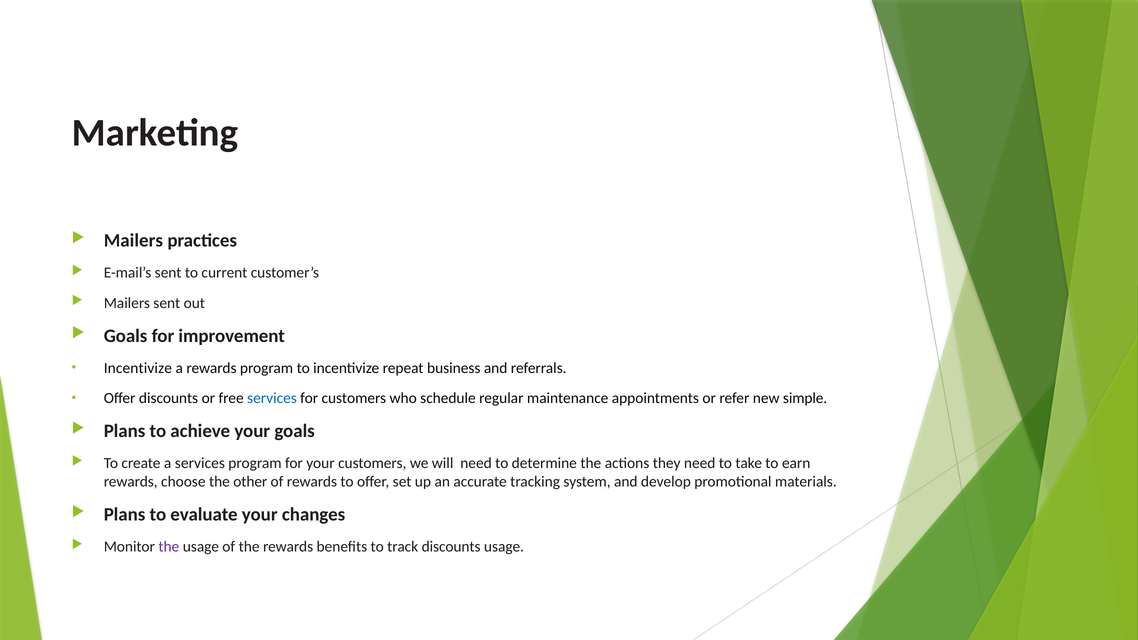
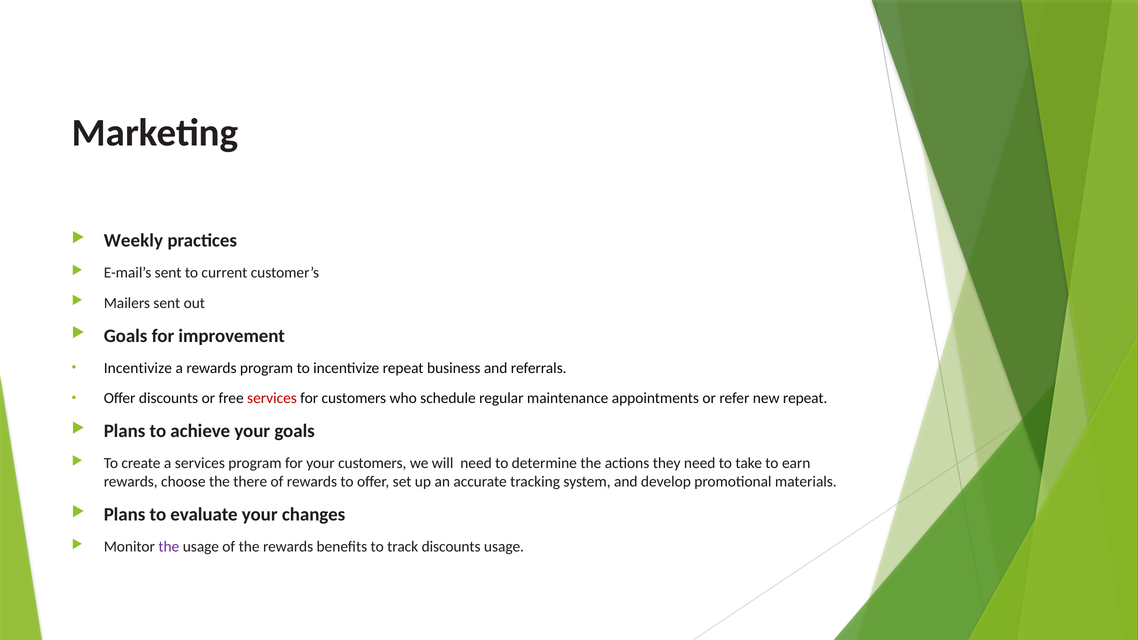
Mailers at (133, 240): Mailers -> Weekly
services at (272, 398) colour: blue -> red
new simple: simple -> repeat
other: other -> there
